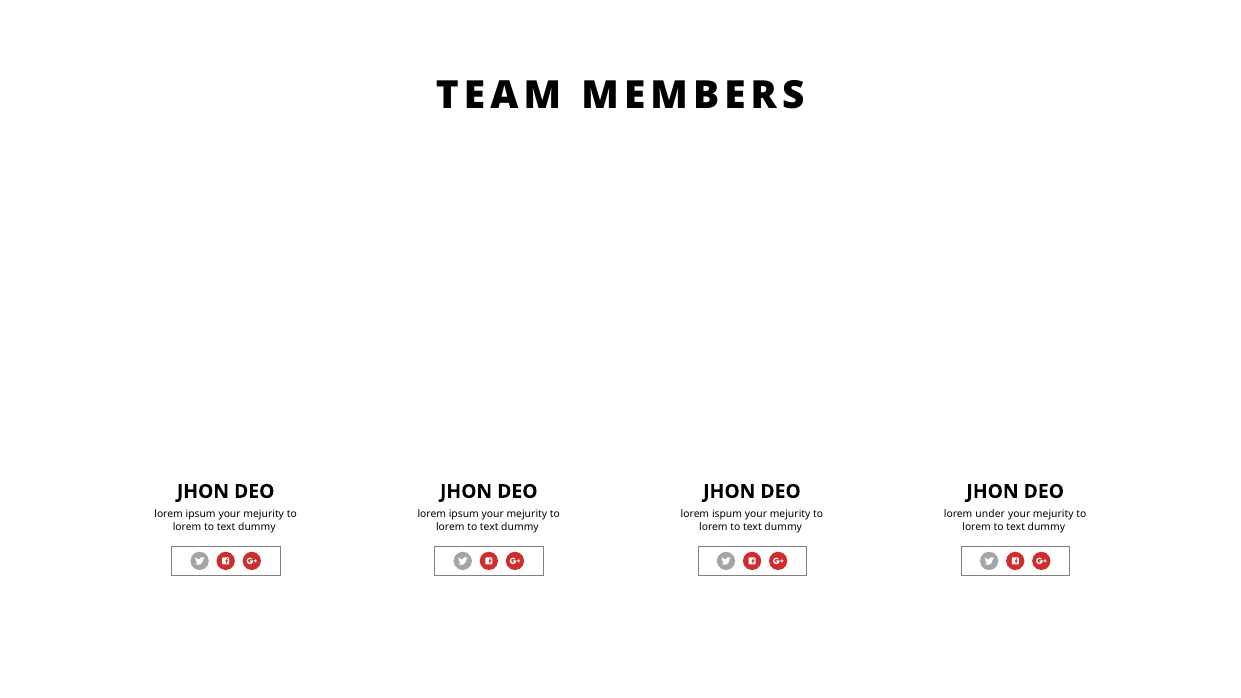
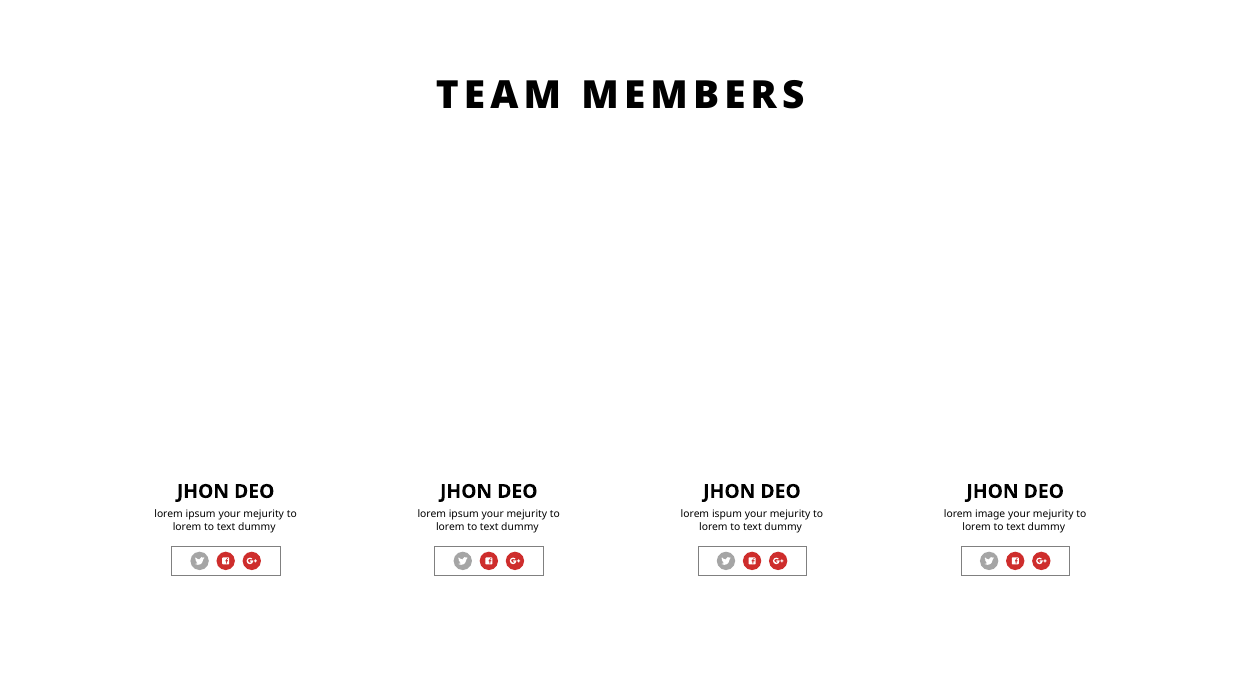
under: under -> image
